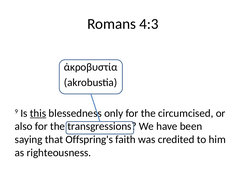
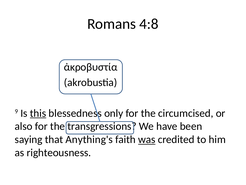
4:3: 4:3 -> 4:8
Offspring's: Offspring's -> Anything's
was underline: none -> present
